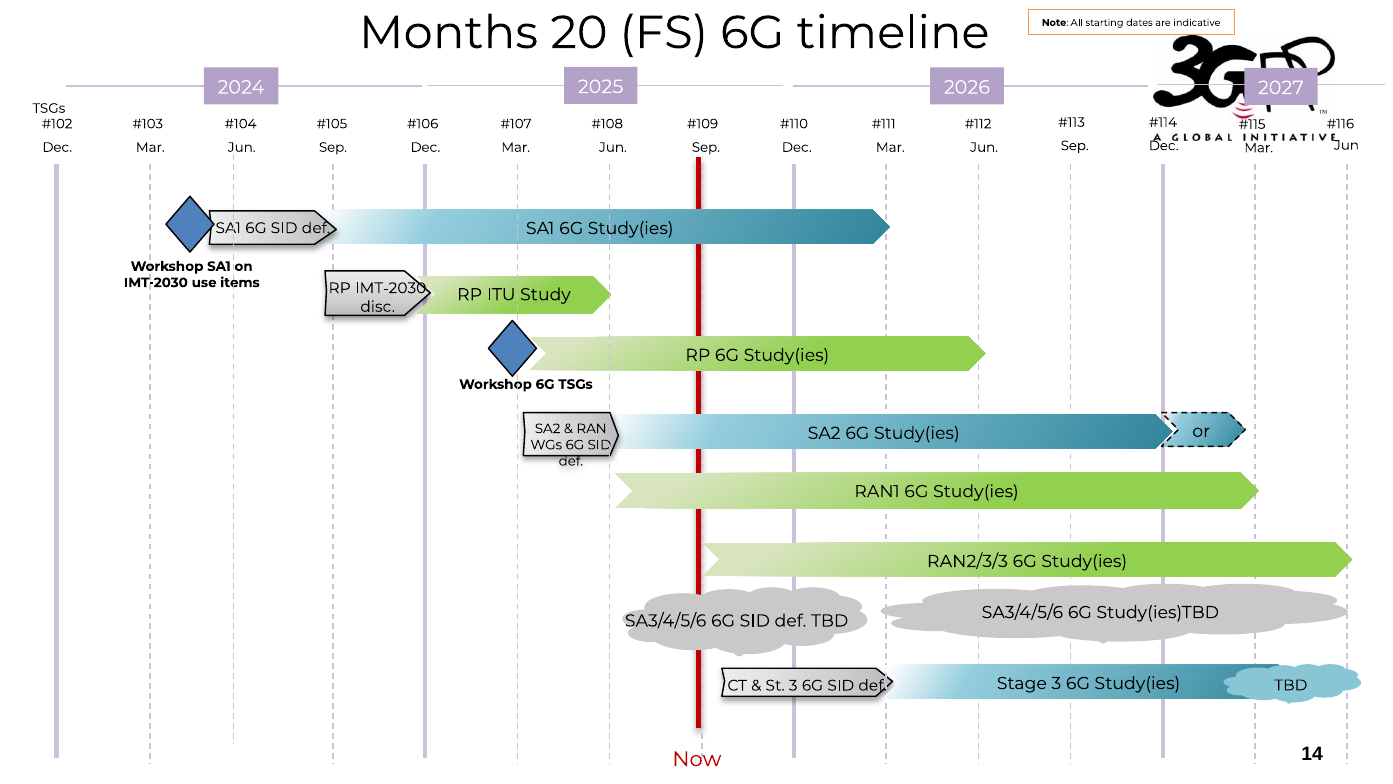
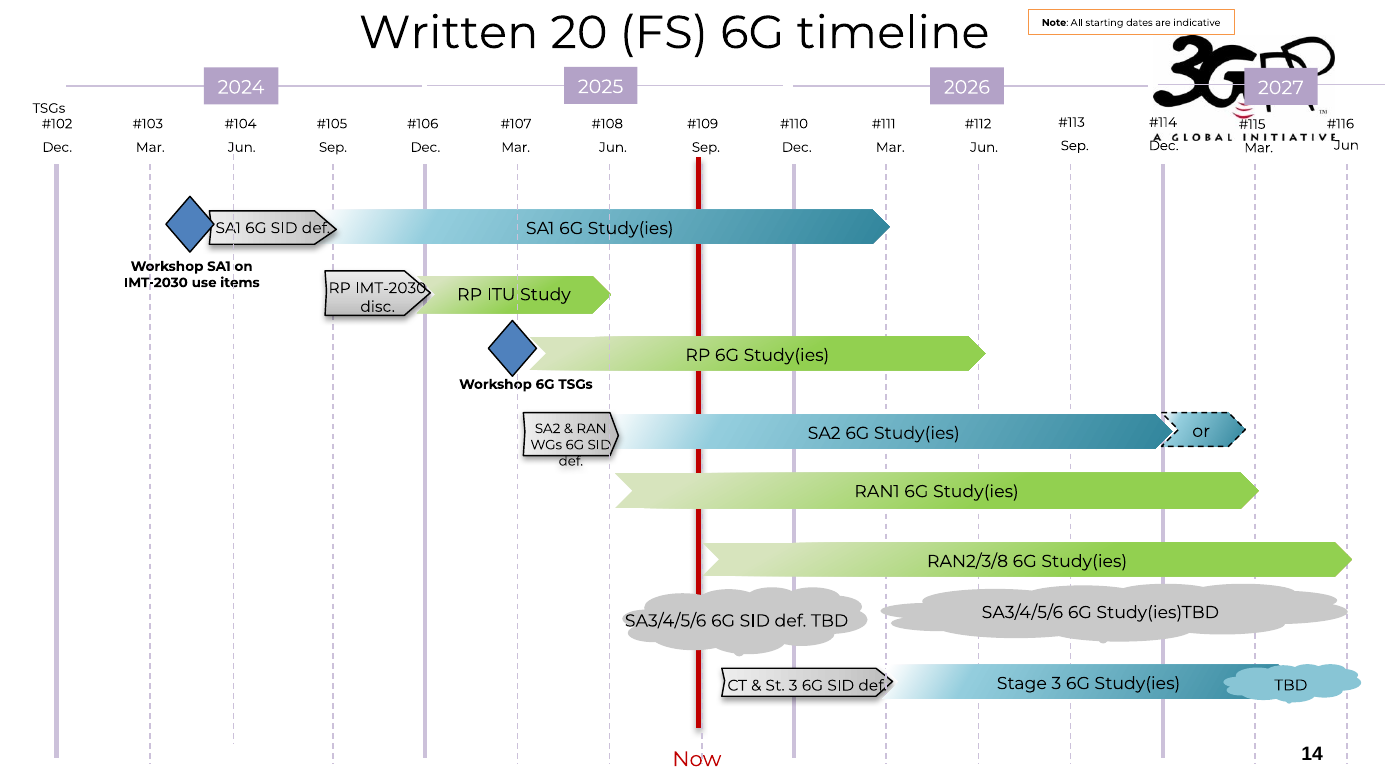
Months: Months -> Written
RAN2/3/3: RAN2/3/3 -> RAN2/3/8
